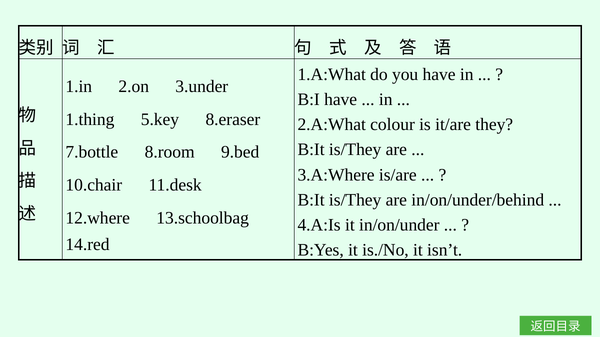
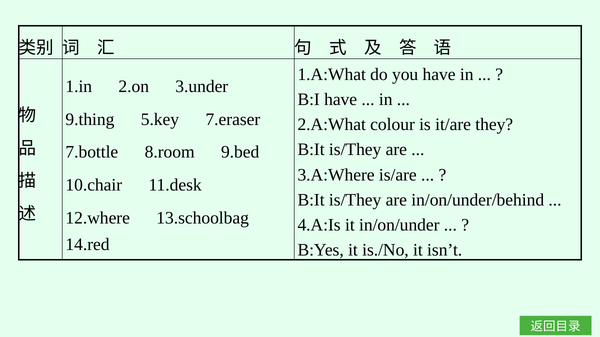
1.thing: 1.thing -> 9.thing
8.eraser: 8.eraser -> 7.eraser
